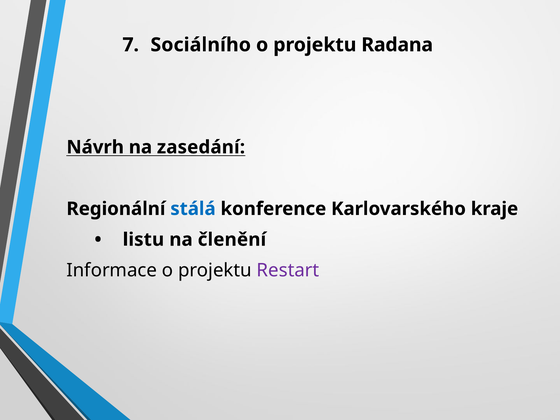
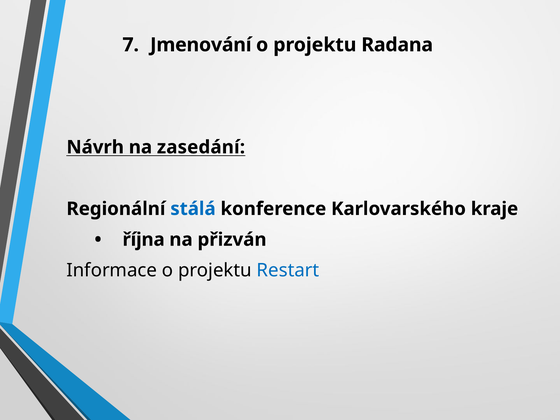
Sociálního: Sociálního -> Jmenování
listu: listu -> října
členění: členění -> přizván
Restart colour: purple -> blue
